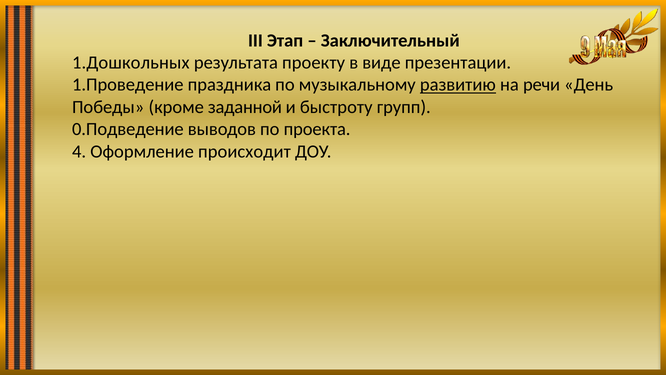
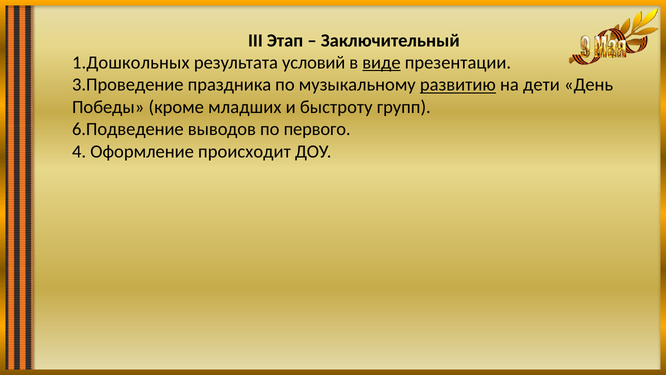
проекту: проекту -> условий
виде underline: none -> present
1.Проведение: 1.Проведение -> 3.Проведение
речи: речи -> дети
заданной: заданной -> младших
0.Подведение: 0.Подведение -> 6.Подведение
проекта: проекта -> первого
